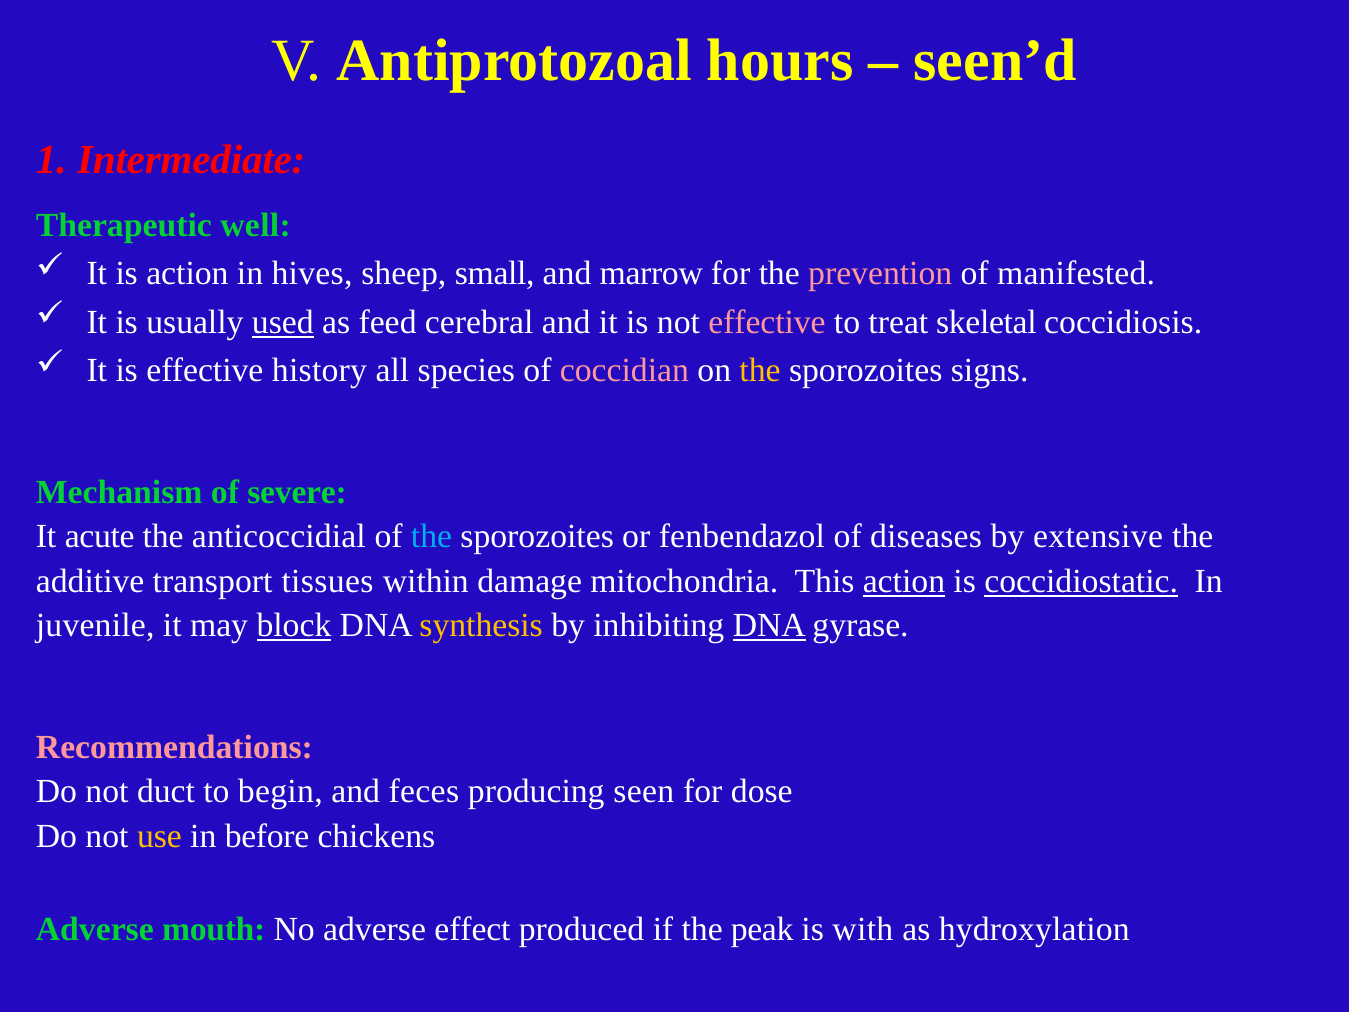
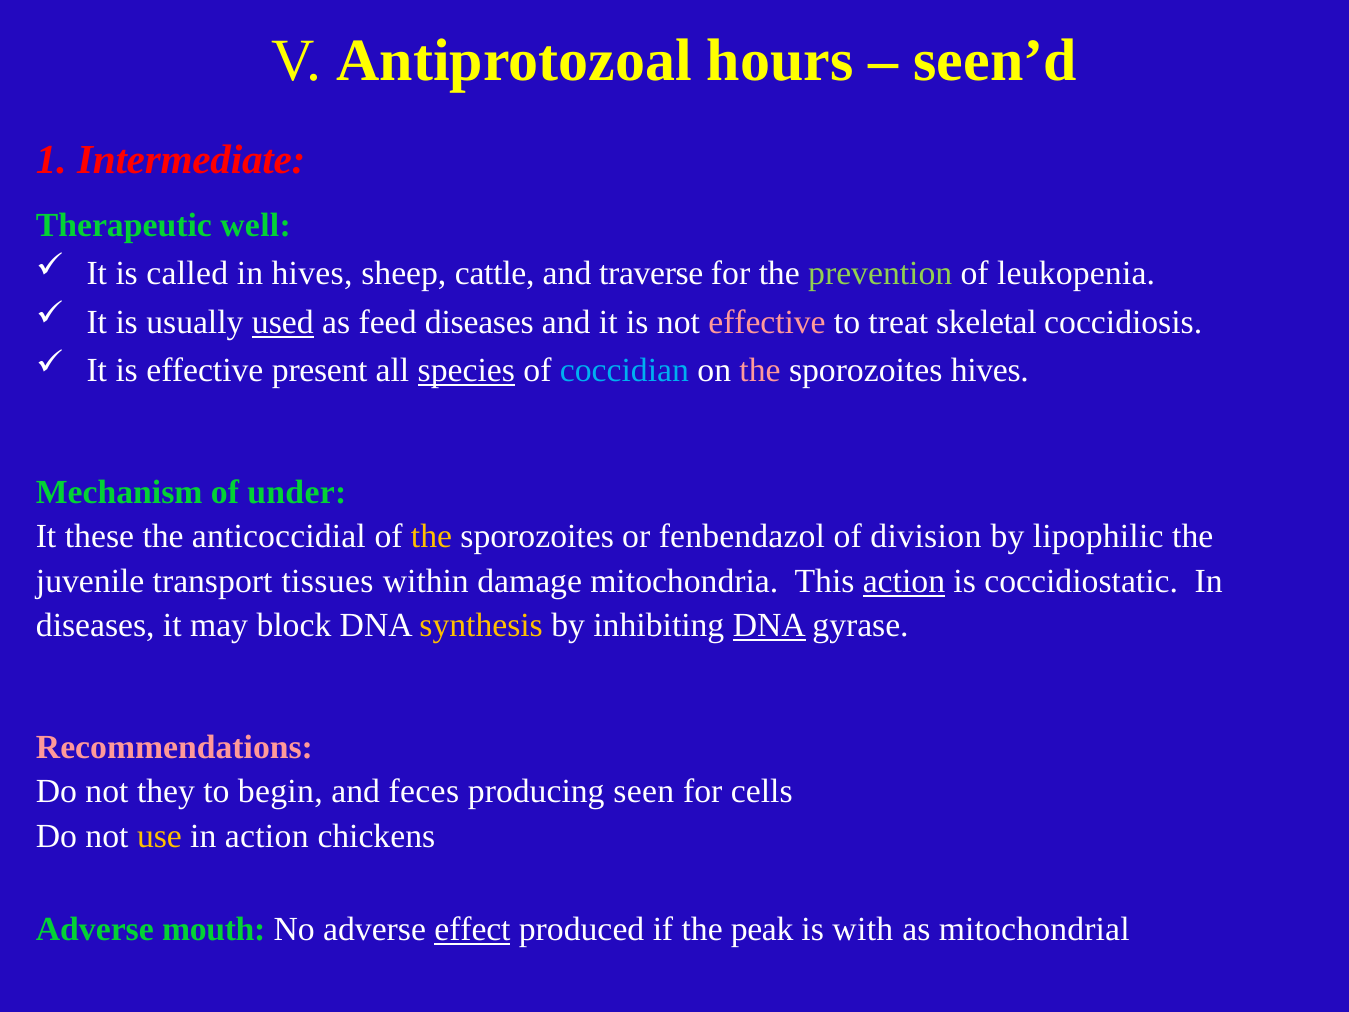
is action: action -> called
small: small -> cattle
marrow: marrow -> traverse
prevention colour: pink -> light green
manifested: manifested -> leukopenia
feed cerebral: cerebral -> diseases
history: history -> present
species underline: none -> present
coccidian colour: pink -> light blue
the at (760, 371) colour: yellow -> pink
sporozoites signs: signs -> hives
severe: severe -> under
acute: acute -> these
the at (431, 536) colour: light blue -> yellow
diseases: diseases -> division
extensive: extensive -> lipophilic
additive: additive -> juvenile
coccidiostatic underline: present -> none
juvenile at (95, 625): juvenile -> diseases
block underline: present -> none
duct: duct -> they
dose: dose -> cells
in before: before -> action
effect underline: none -> present
hydroxylation: hydroxylation -> mitochondrial
